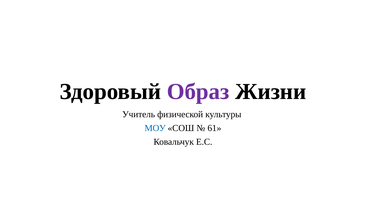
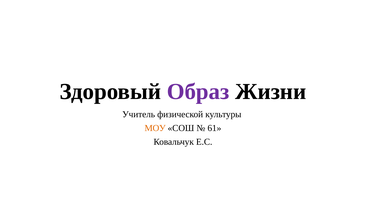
МОУ colour: blue -> orange
